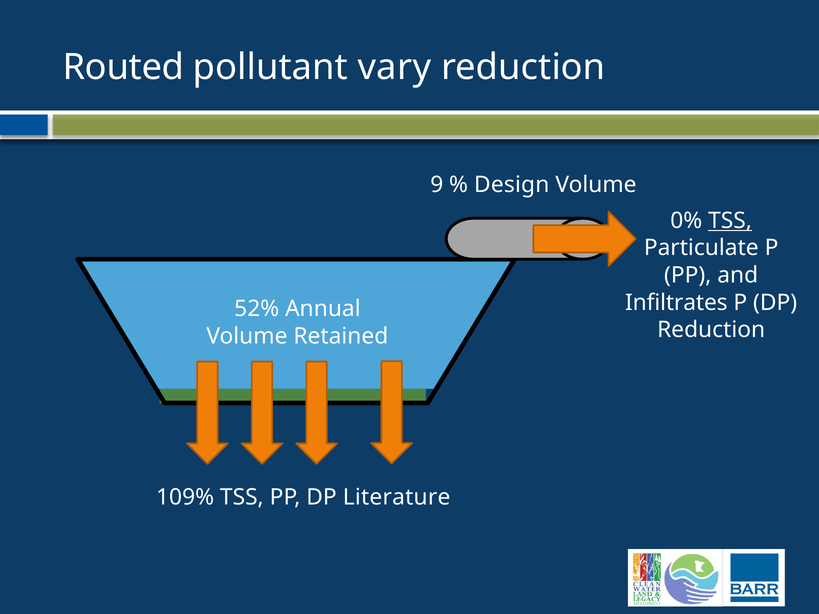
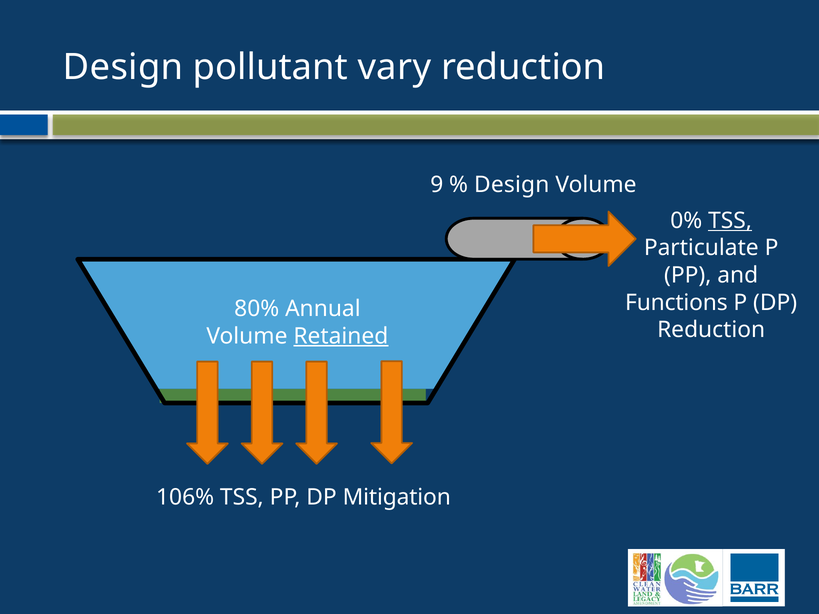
Routed at (123, 67): Routed -> Design
Infiltrates: Infiltrates -> Functions
52%: 52% -> 80%
Retained underline: none -> present
109%: 109% -> 106%
Literature: Literature -> Mitigation
